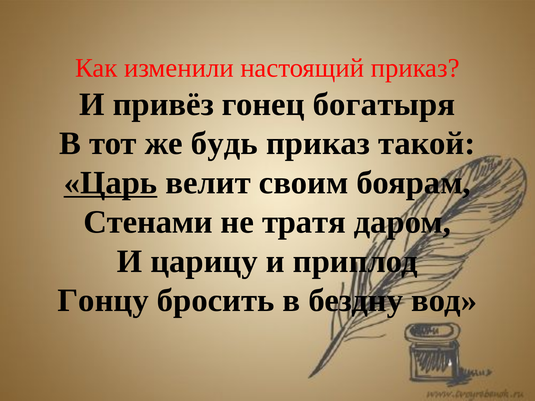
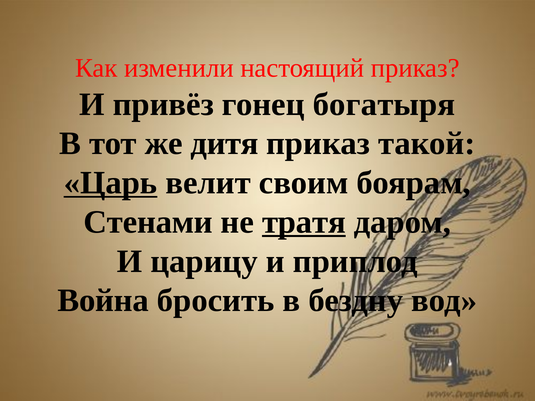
будь: будь -> дитя
тратя underline: none -> present
Гонцу: Гонцу -> Война
